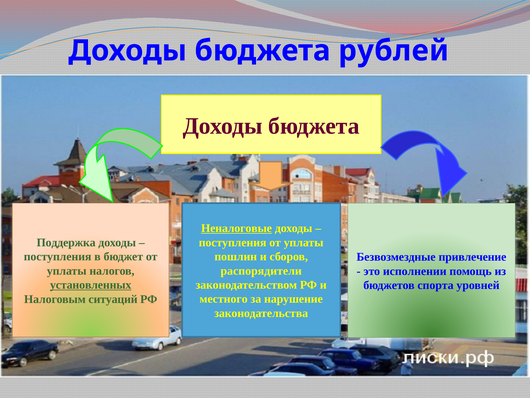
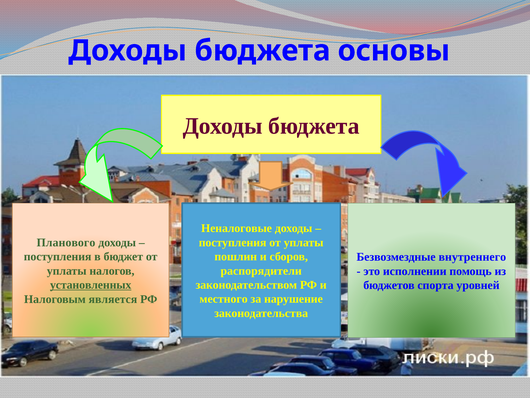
рублей: рублей -> основы
Неналоговые underline: present -> none
Поддержка: Поддержка -> Планового
привлечение: привлечение -> внутреннего
ситуаций: ситуаций -> является
